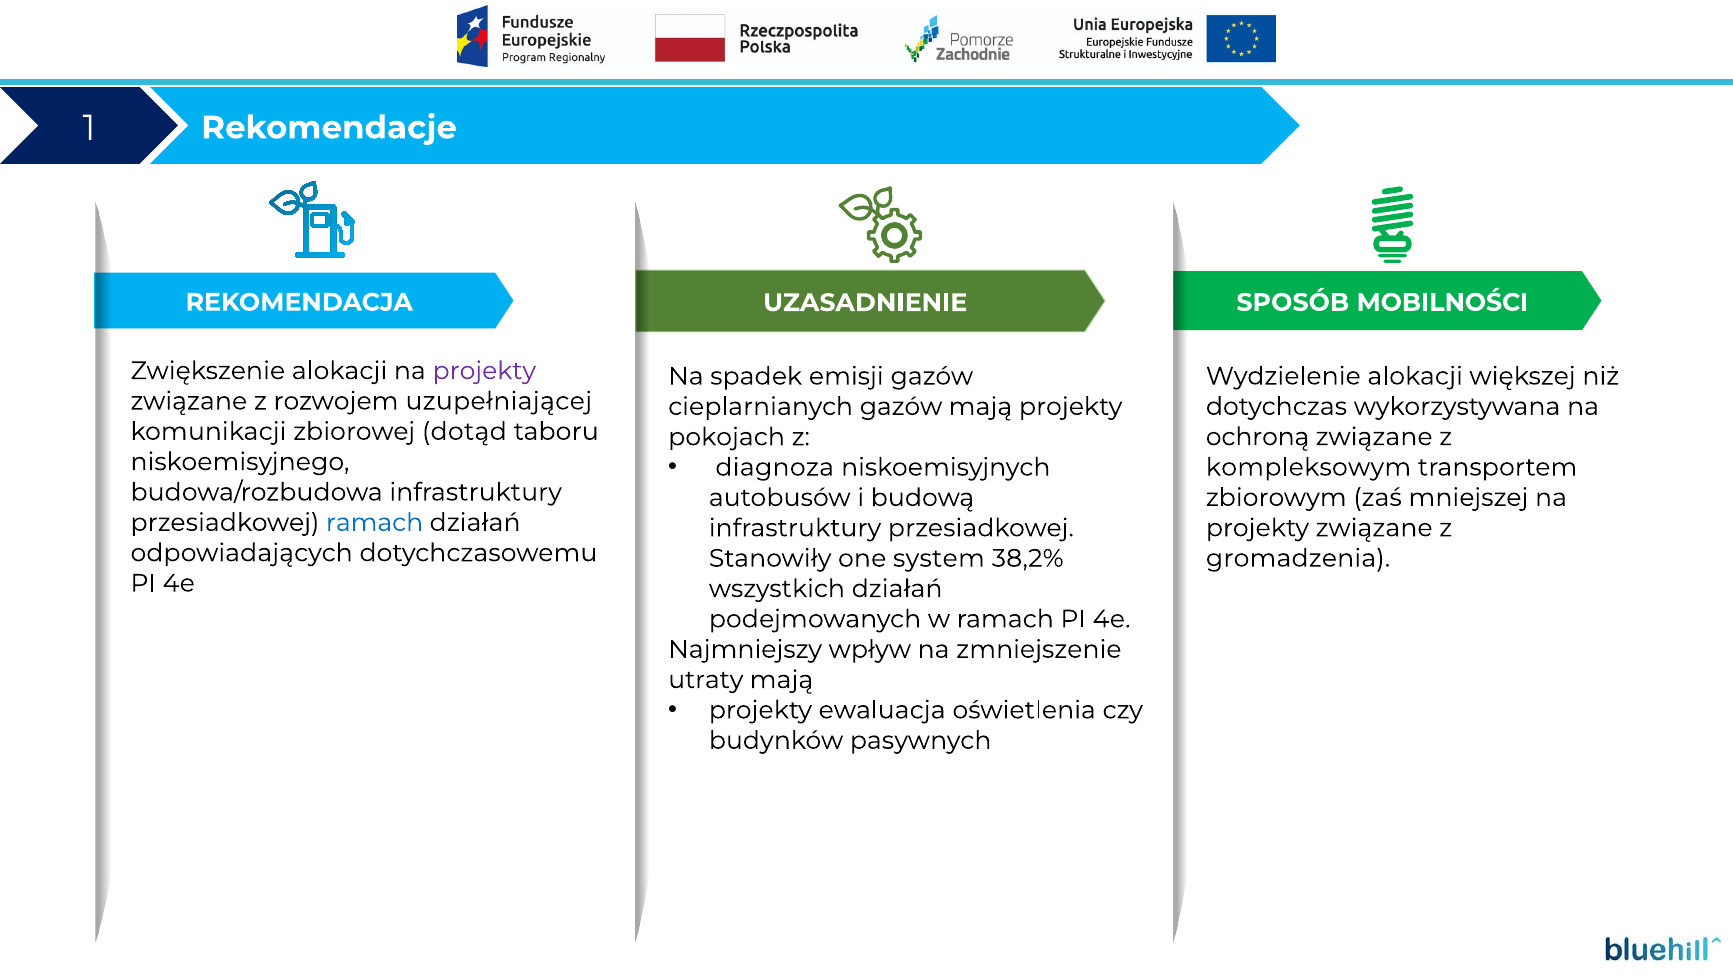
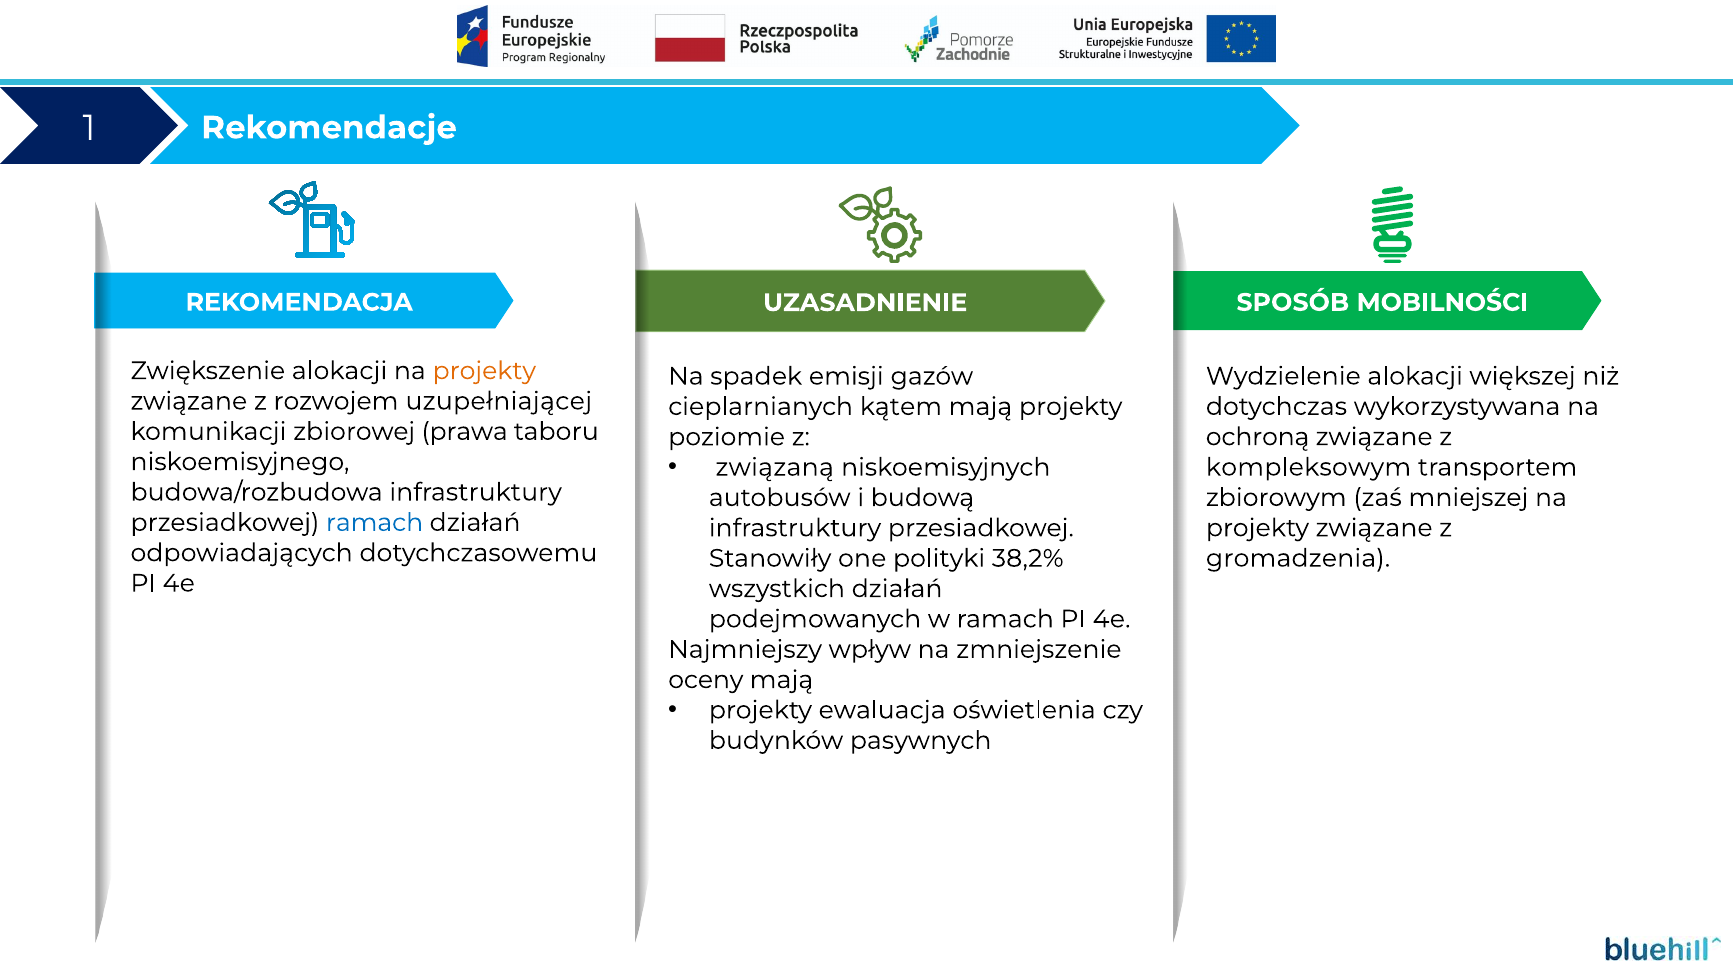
projekty at (484, 371) colour: purple -> orange
cieplarnianych gazów: gazów -> kątem
dotąd: dotąd -> prawa
pokojach: pokojach -> poziomie
diagnoza: diagnoza -> związaną
system: system -> polityki
utraty: utraty -> oceny
